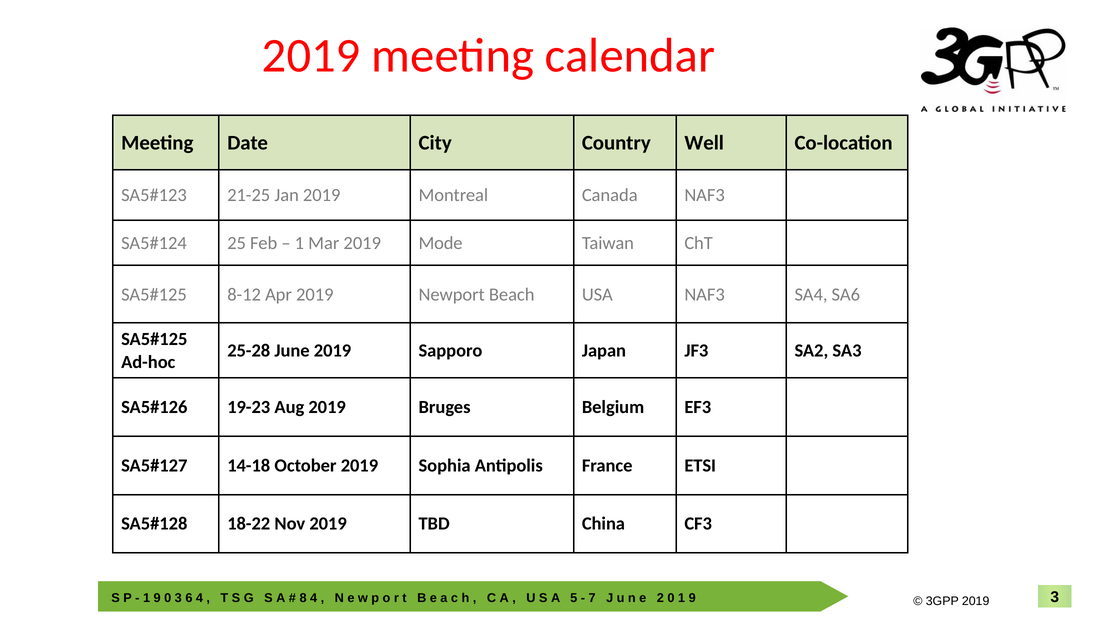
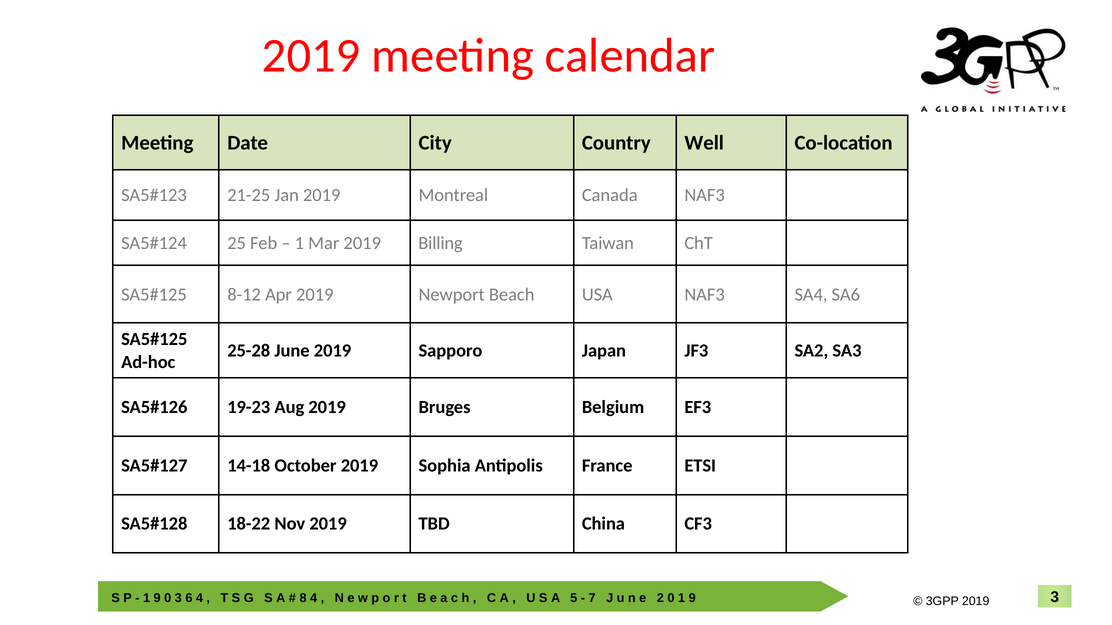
Mode: Mode -> Billing
